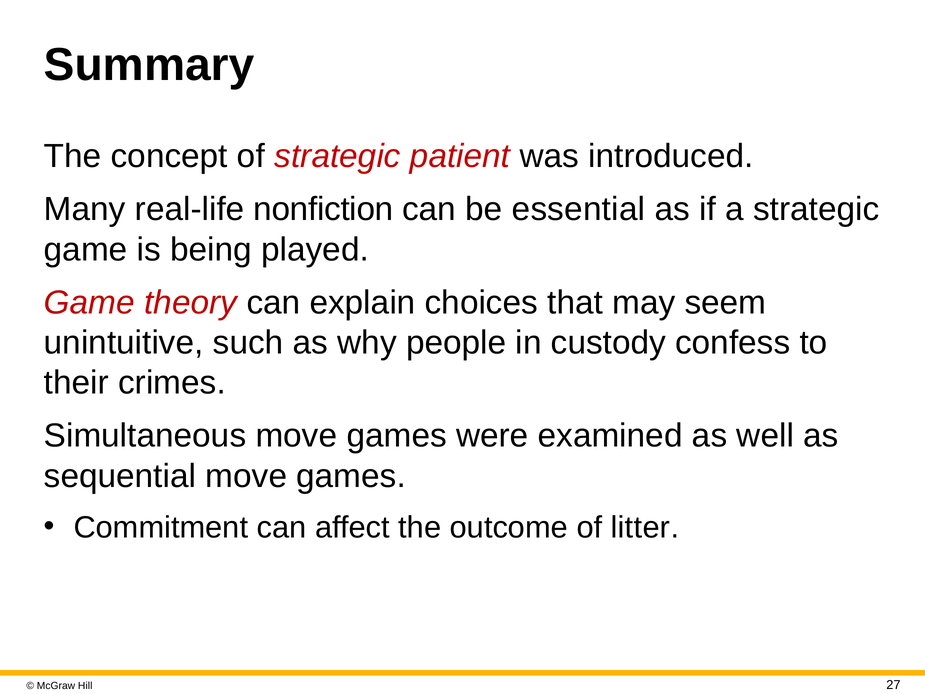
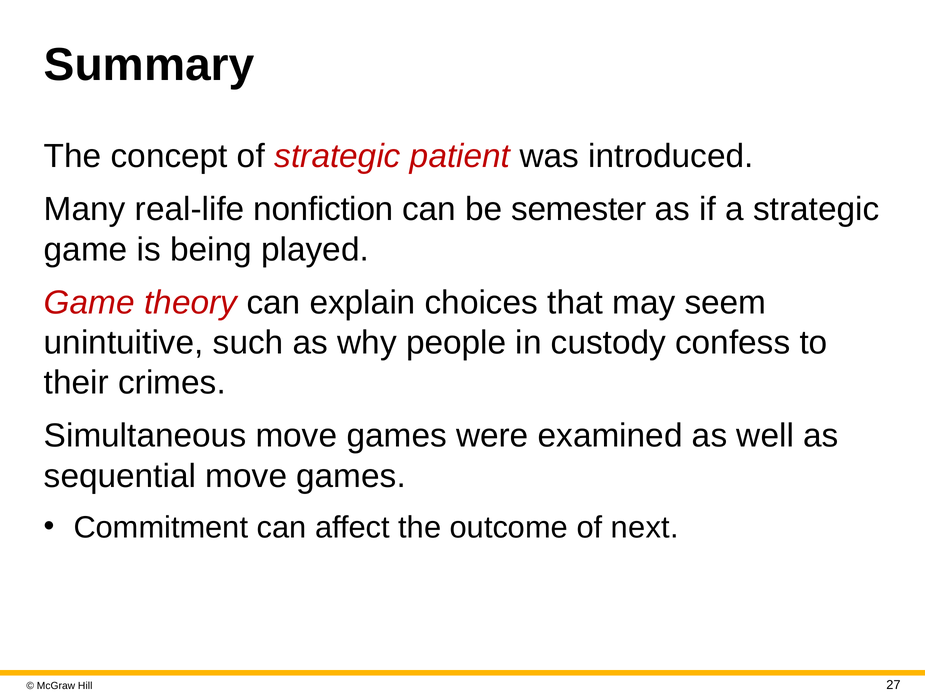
essential: essential -> semester
litter: litter -> next
